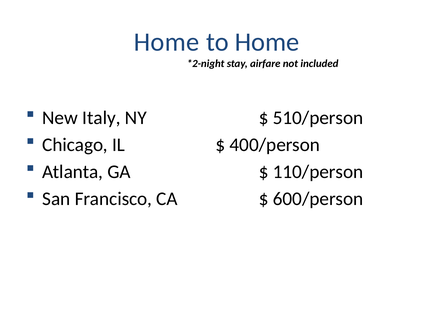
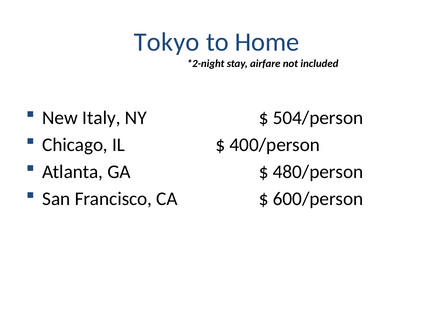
Home at (167, 42): Home -> Tokyo
510/person: 510/person -> 504/person
110/person: 110/person -> 480/person
